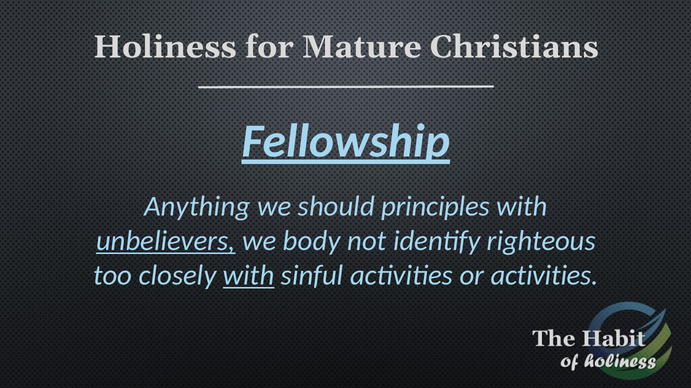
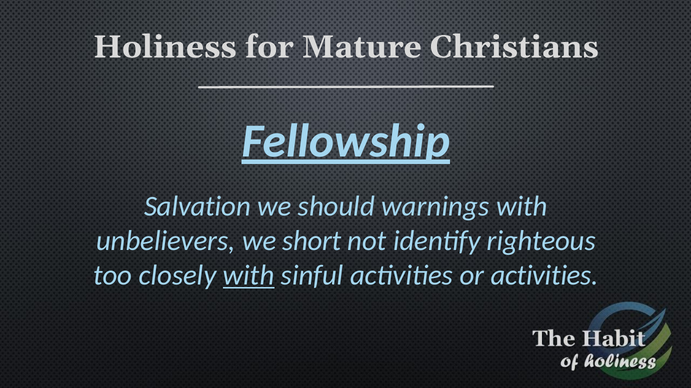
Anything: Anything -> Salvation
principles: principles -> warnings
unbelievers underline: present -> none
body: body -> short
